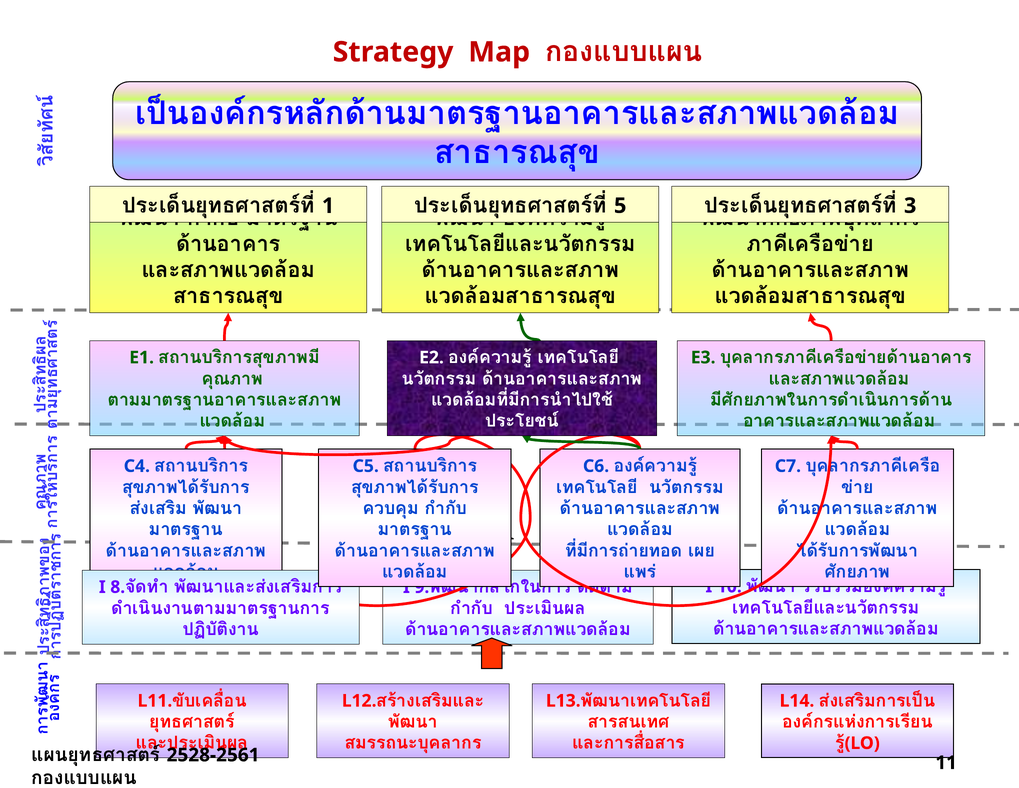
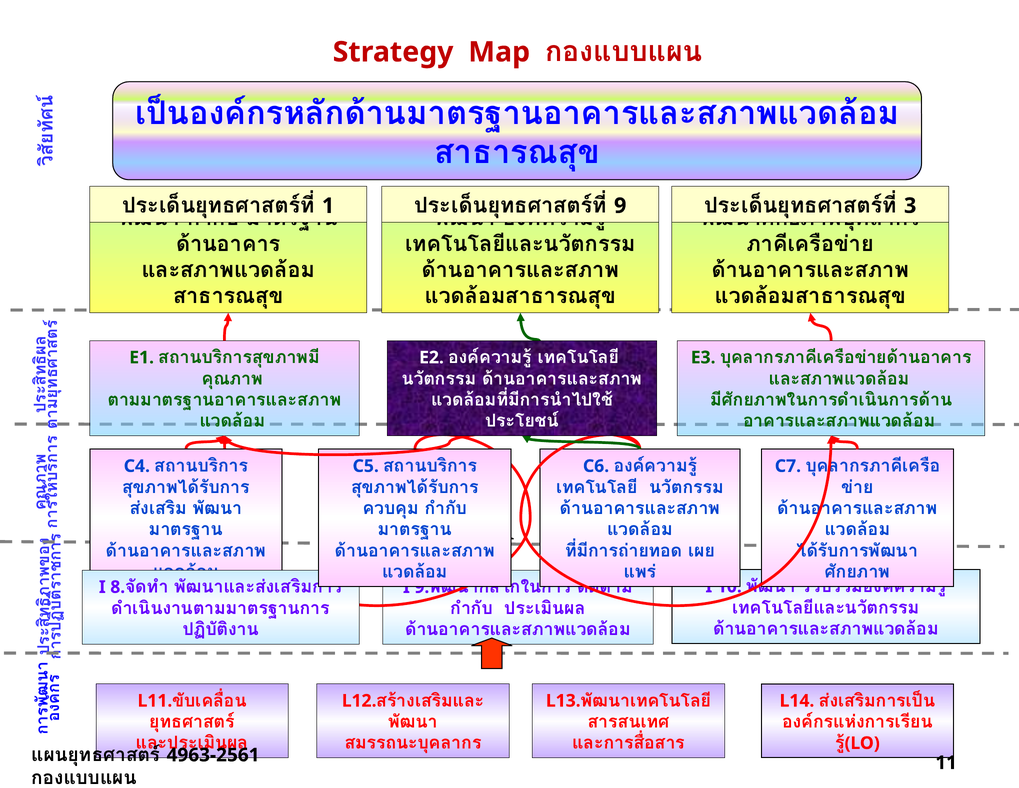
5: 5 -> 9
2528-2561: 2528-2561 -> 4963-2561
